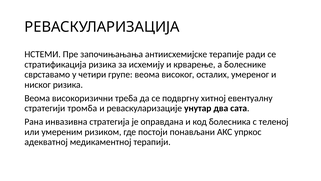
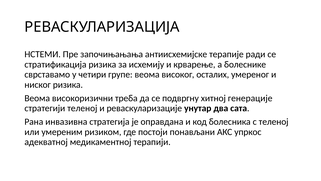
евентуалну: евентуалну -> генерацијe
стратегији тромба: тромба -> теленој
